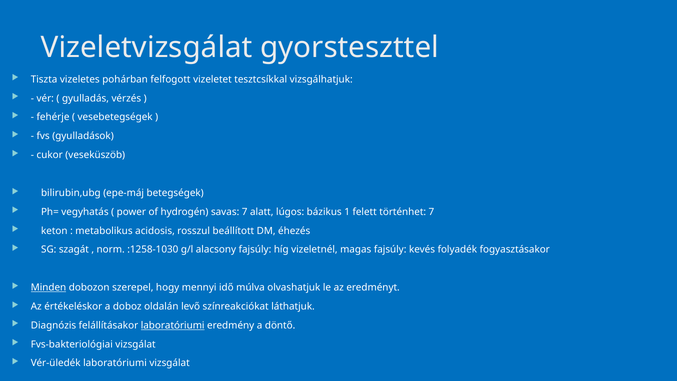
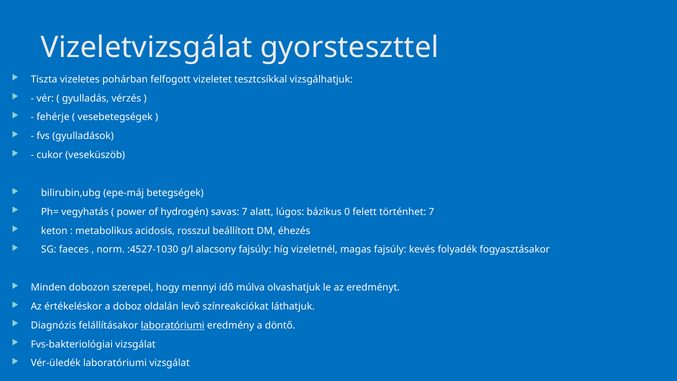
1: 1 -> 0
szagát: szagát -> faeces
:1258-1030: :1258-1030 -> :4527-1030
Minden underline: present -> none
